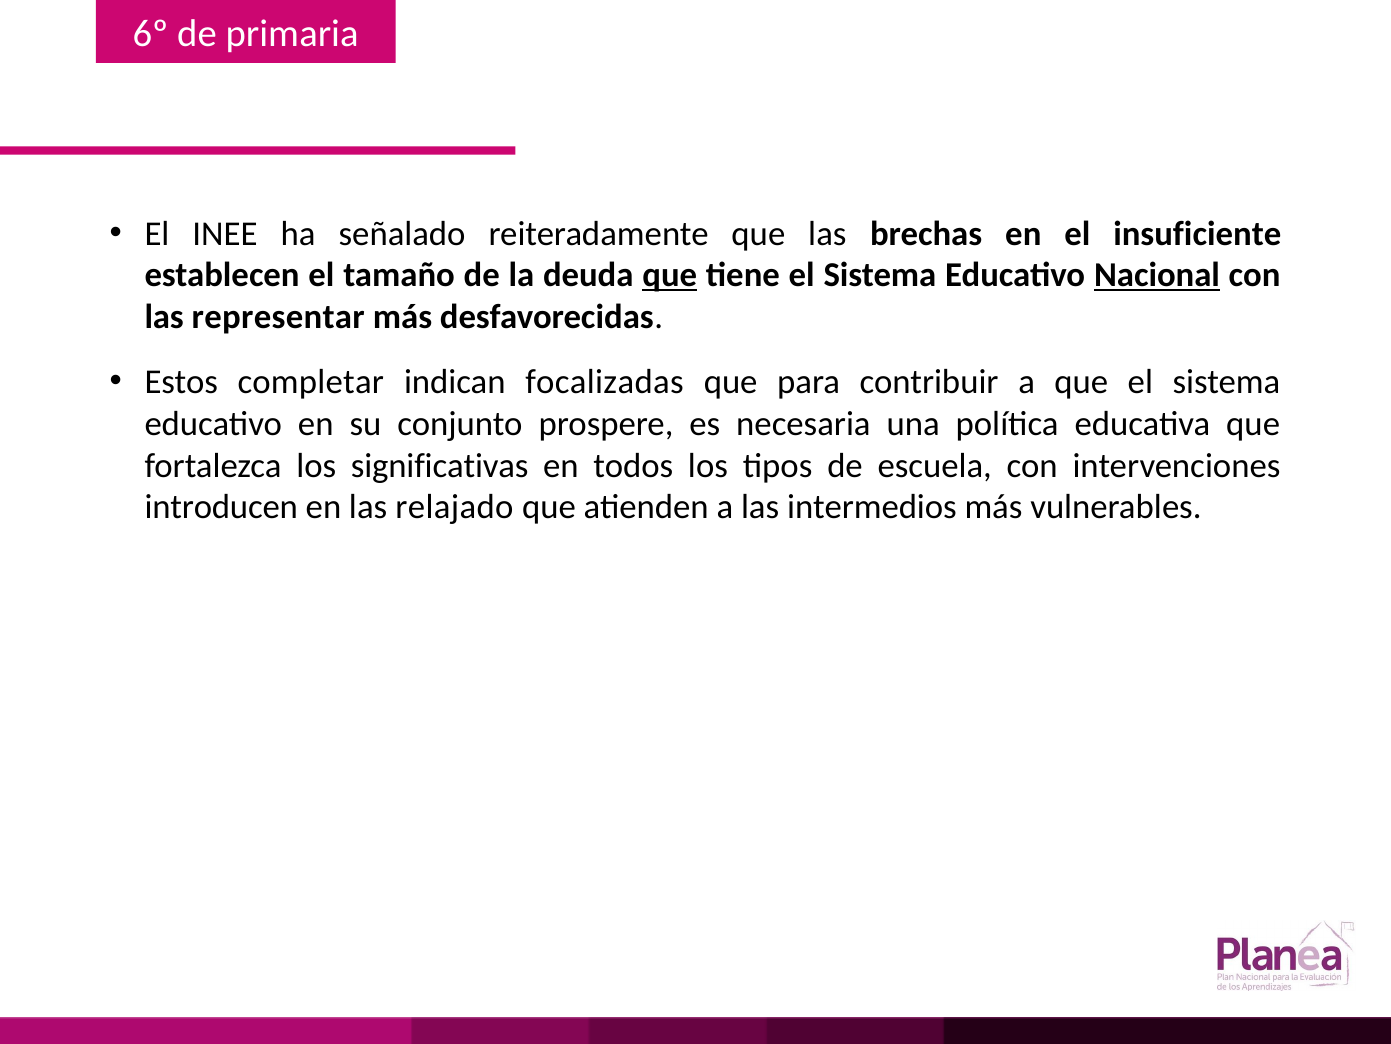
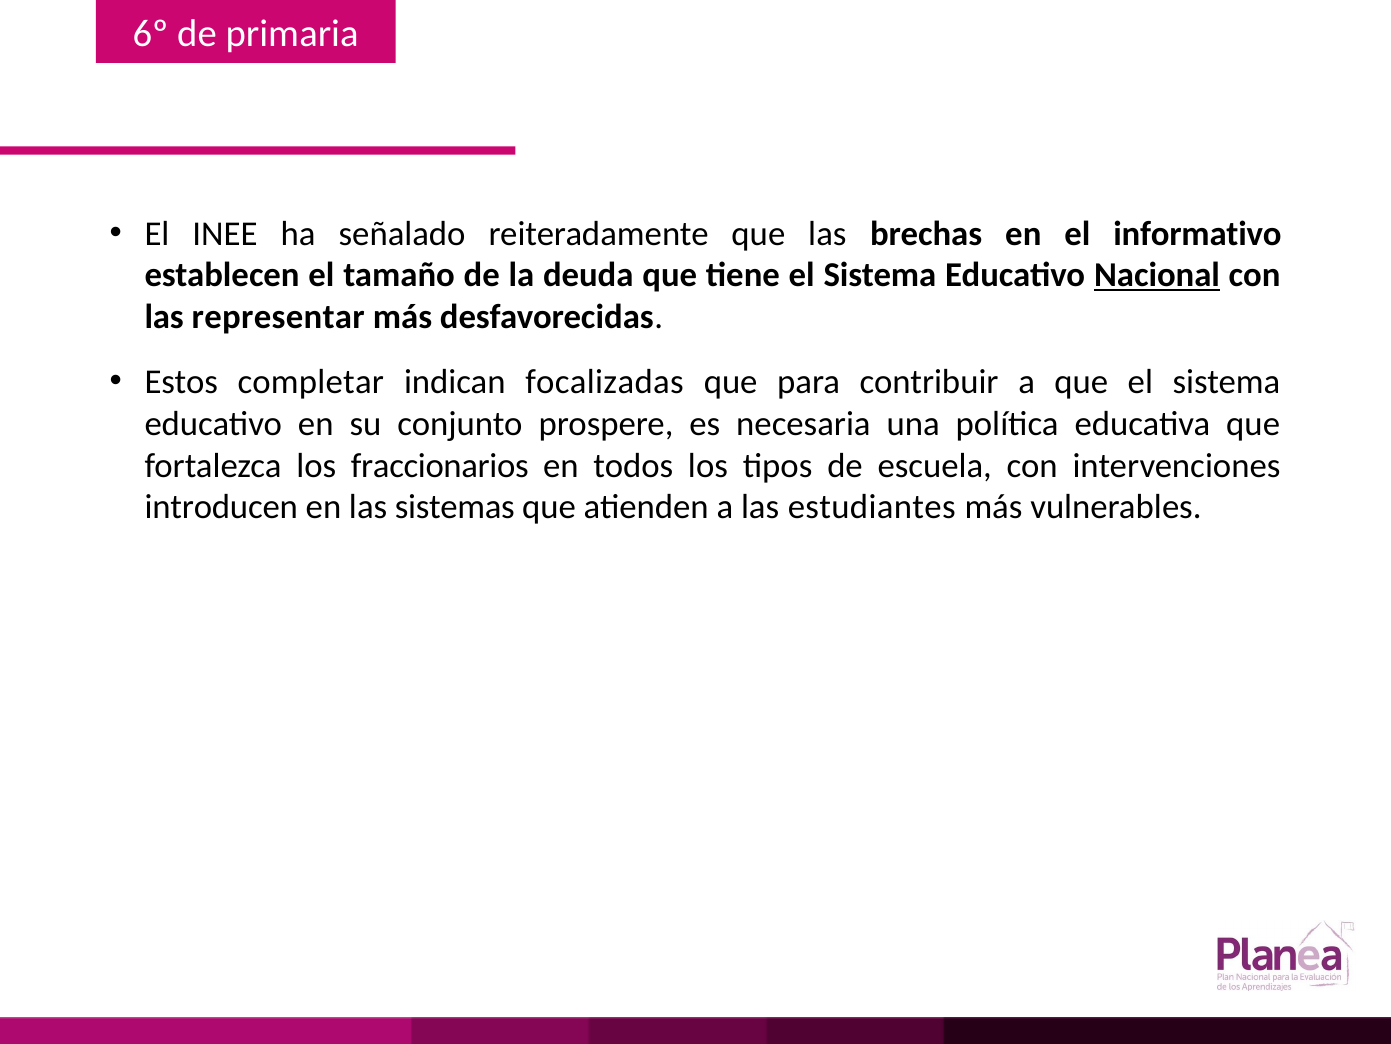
insuficiente: insuficiente -> informativo
que at (670, 275) underline: present -> none
significativas: significativas -> fraccionarios
relajado: relajado -> sistemas
intermedios: intermedios -> estudiantes
